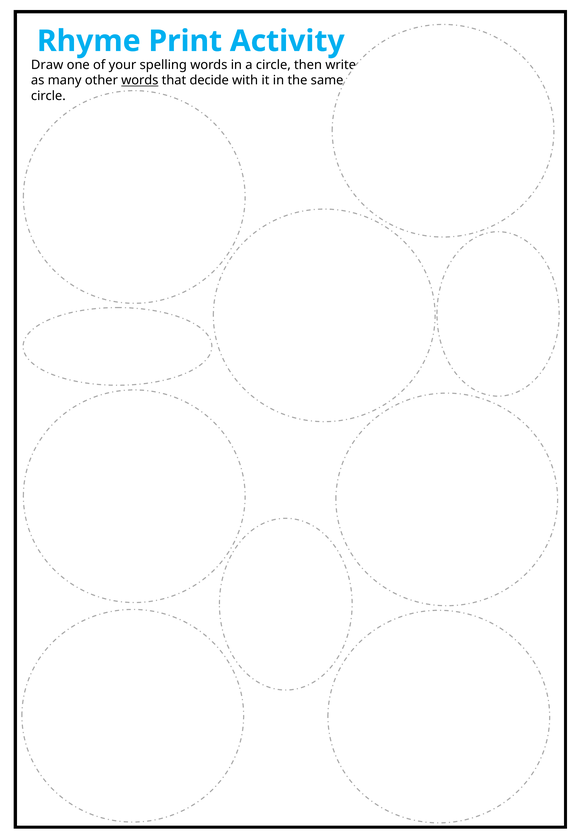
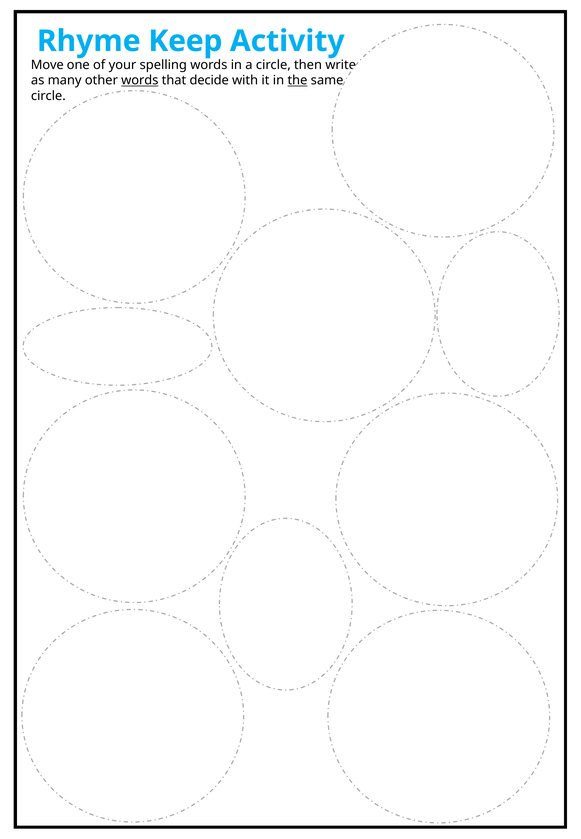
Print: Print -> Keep
Draw: Draw -> Move
the underline: none -> present
